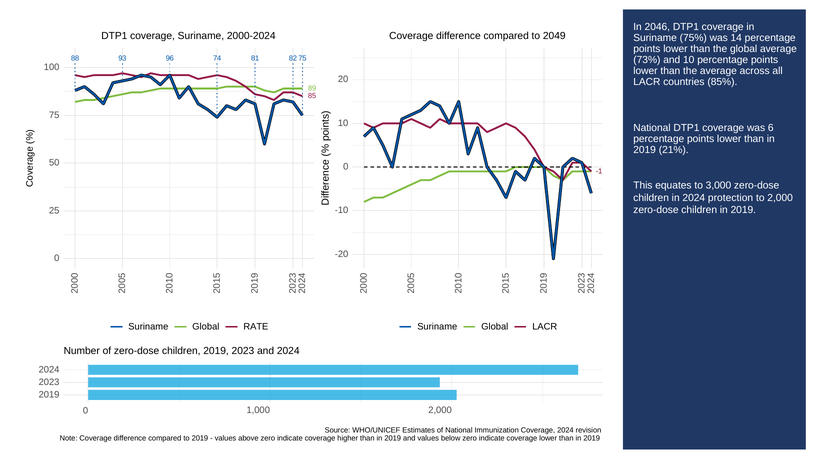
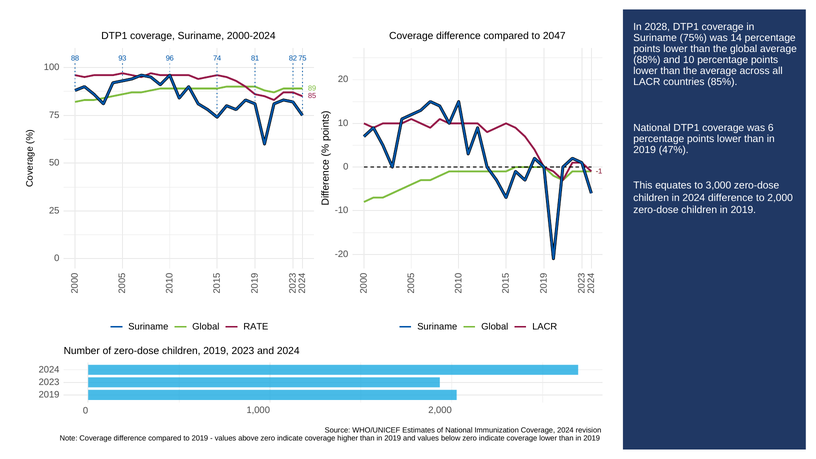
2046: 2046 -> 2028
2049: 2049 -> 2047
73%: 73% -> 88%
21%: 21% -> 47%
2024 protection: protection -> difference
